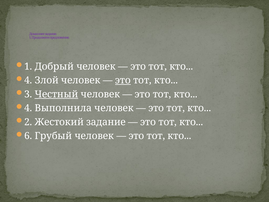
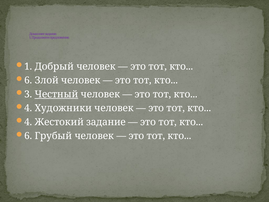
4 at (28, 80): 4 -> 6
это at (123, 80) underline: present -> none
Выполнила: Выполнила -> Художники
2 at (28, 122): 2 -> 4
